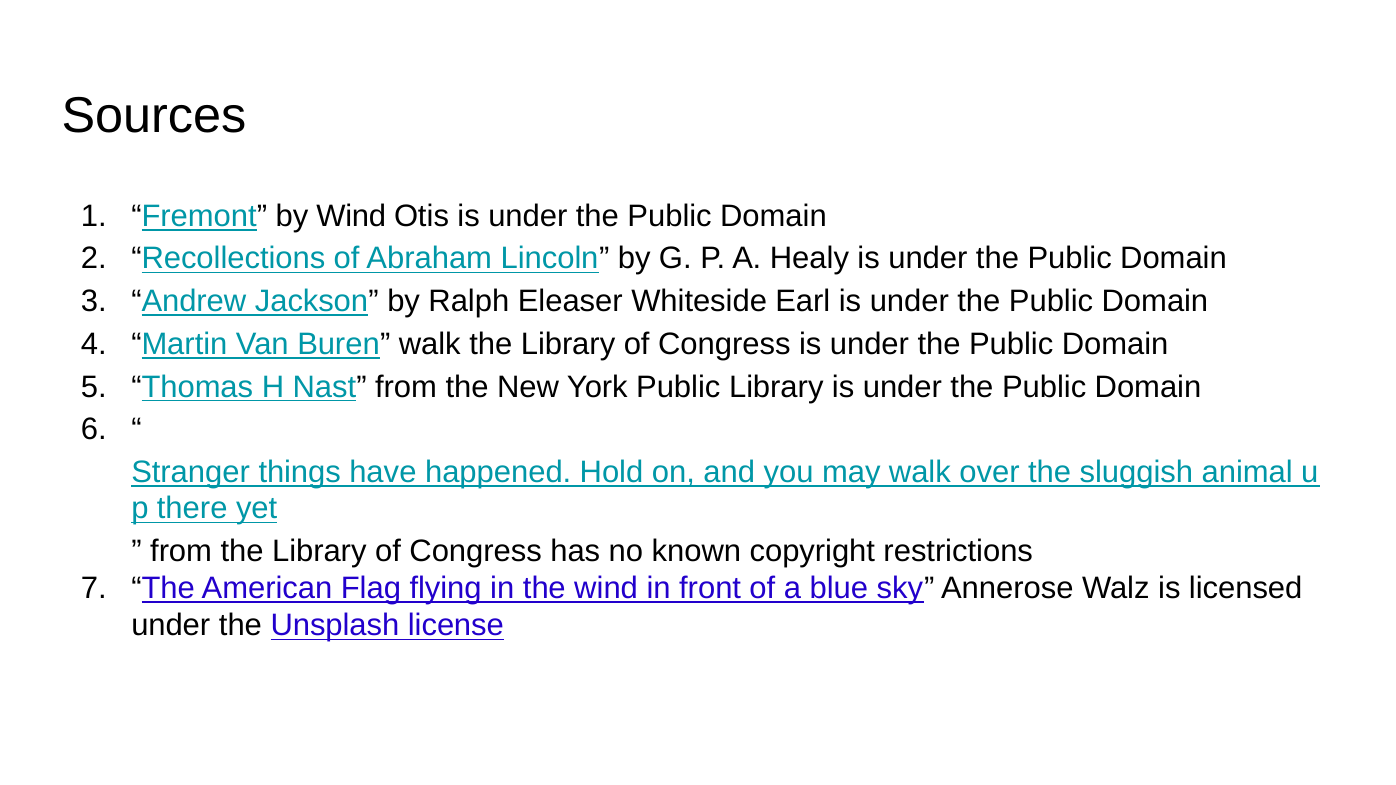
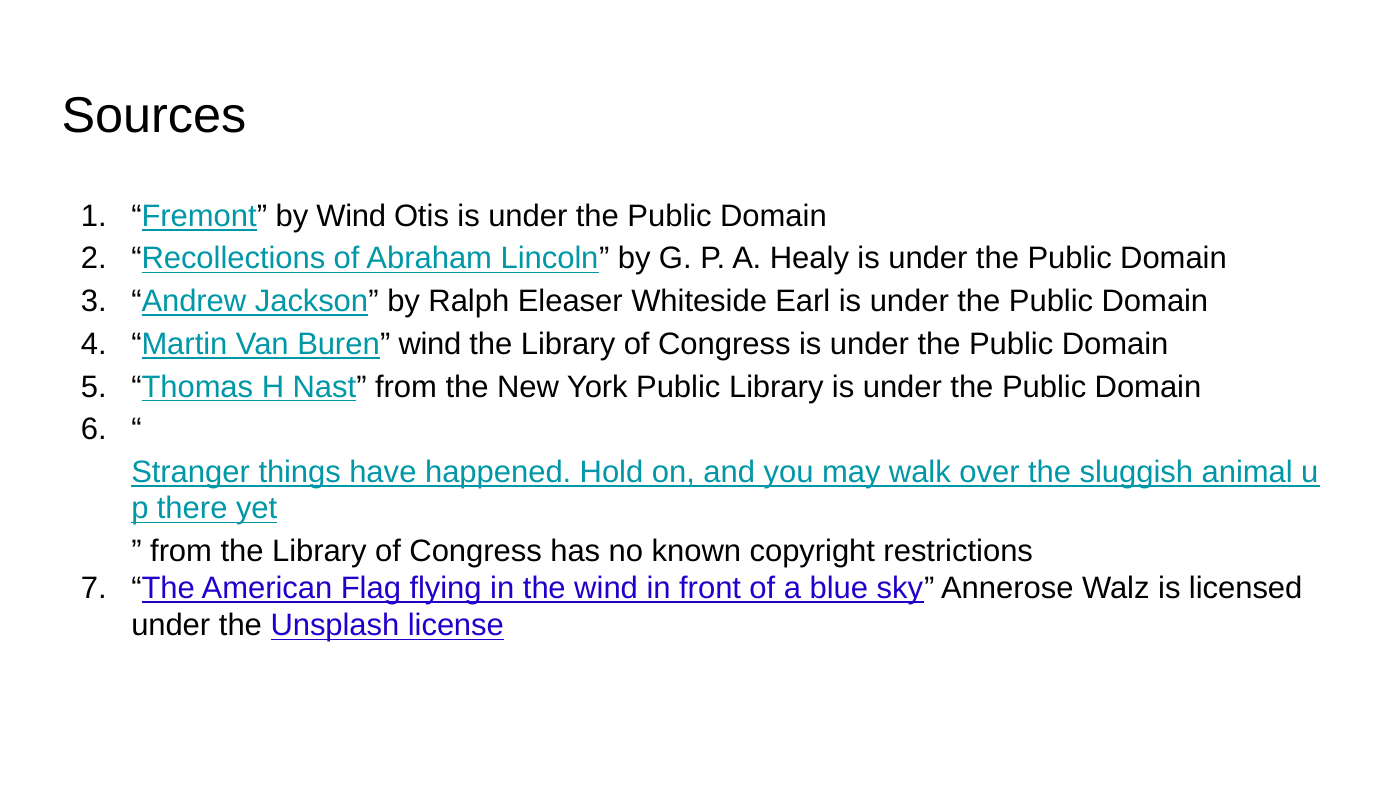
Buren walk: walk -> wind
